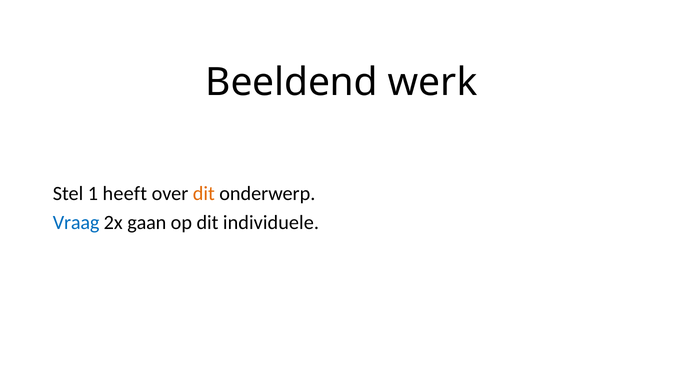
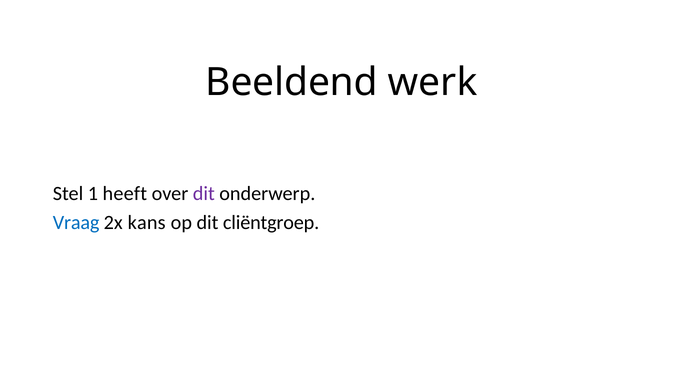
dit at (204, 193) colour: orange -> purple
gaan: gaan -> kans
individuele: individuele -> cliëntgroep
